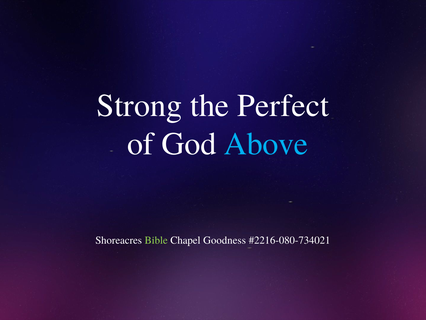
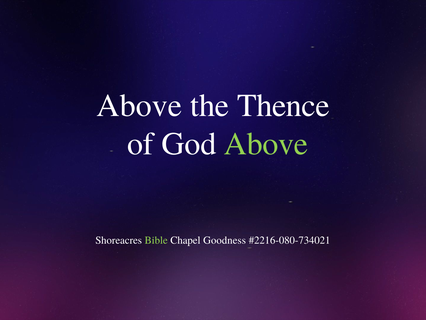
Strong at (139, 106): Strong -> Above
Perfect: Perfect -> Thence
Above at (266, 144) colour: light blue -> light green
